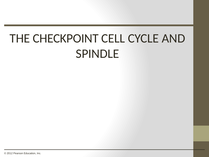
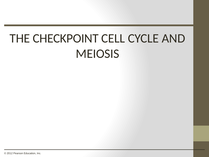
SPINDLE: SPINDLE -> MEIOSIS
